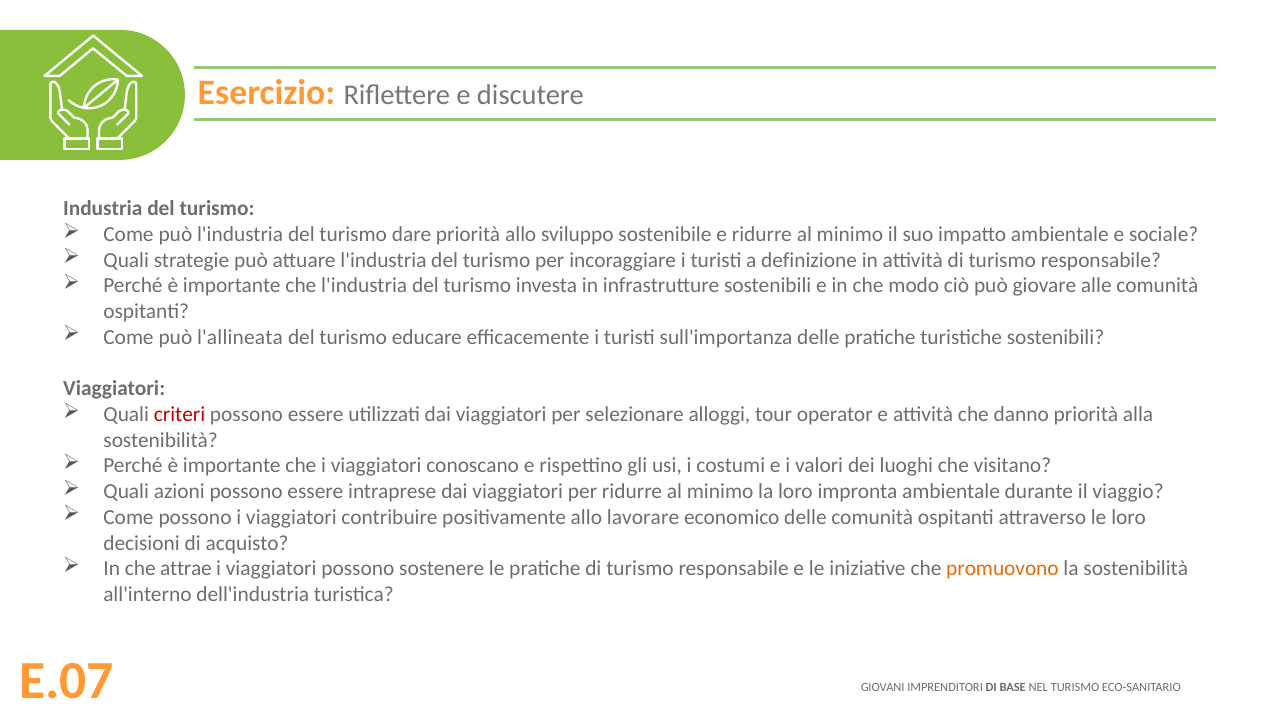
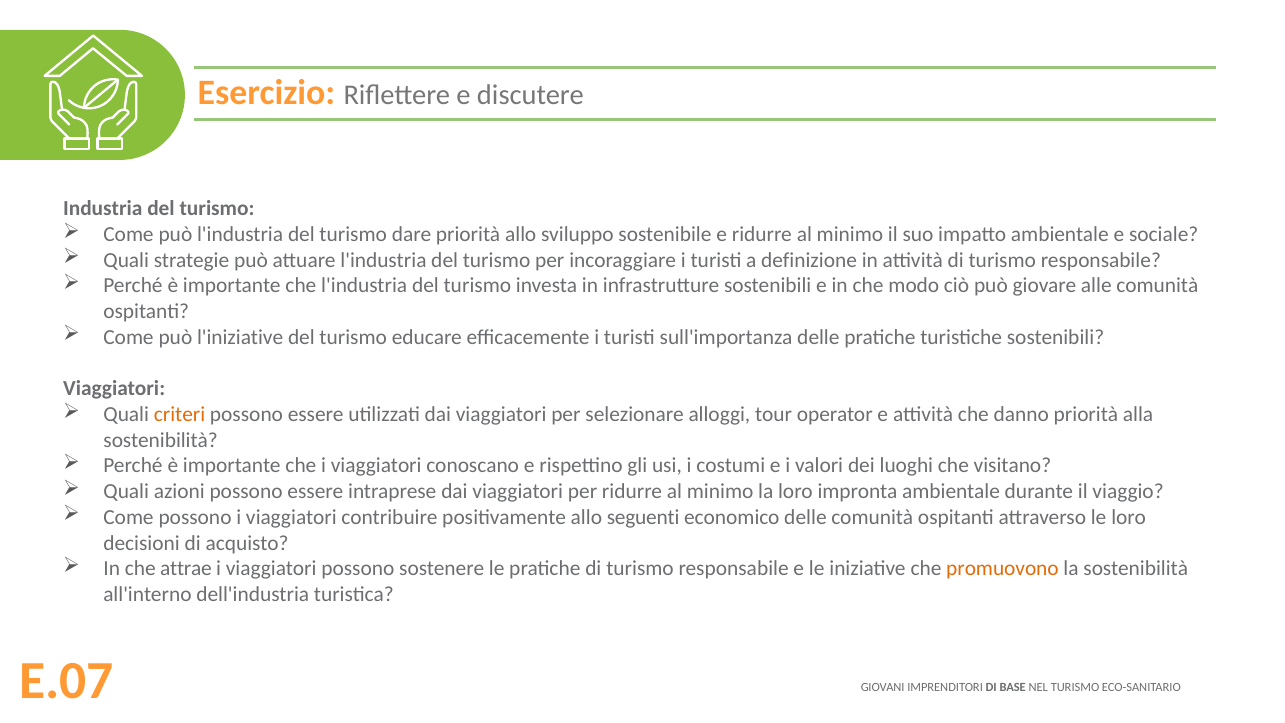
l'allineata: l'allineata -> l'iniziative
criteri colour: red -> orange
lavorare: lavorare -> seguenti
